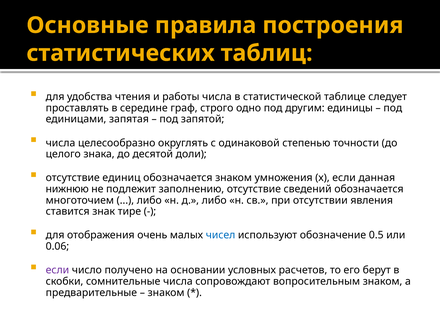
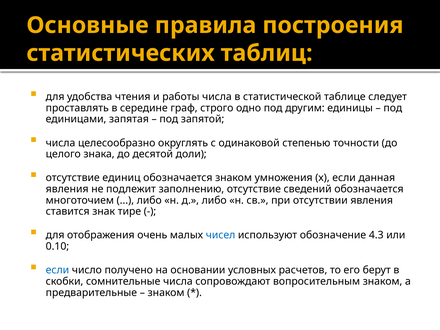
нижнюю at (67, 189): нижнюю -> явления
0.5: 0.5 -> 4.3
0.06: 0.06 -> 0.10
если at (57, 270) colour: purple -> blue
